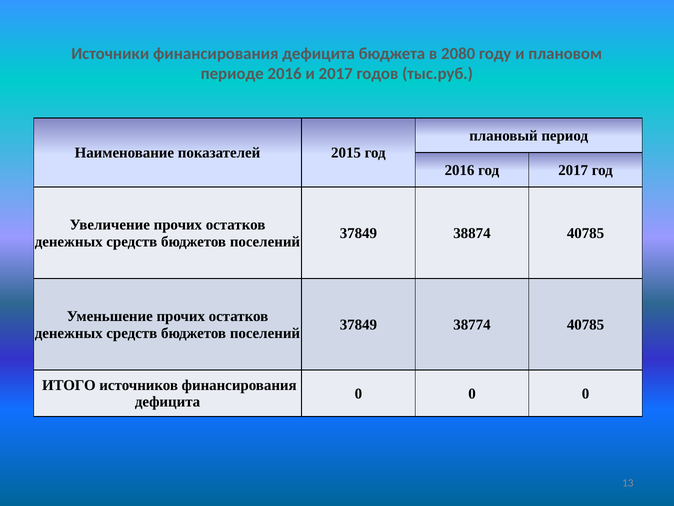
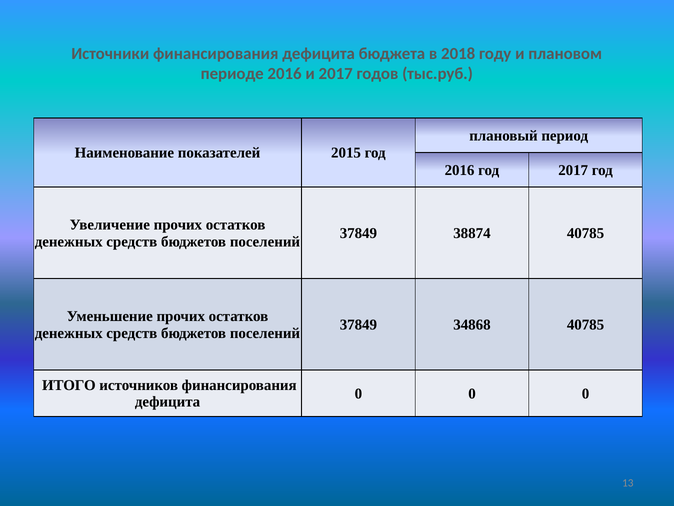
2080: 2080 -> 2018
38774: 38774 -> 34868
